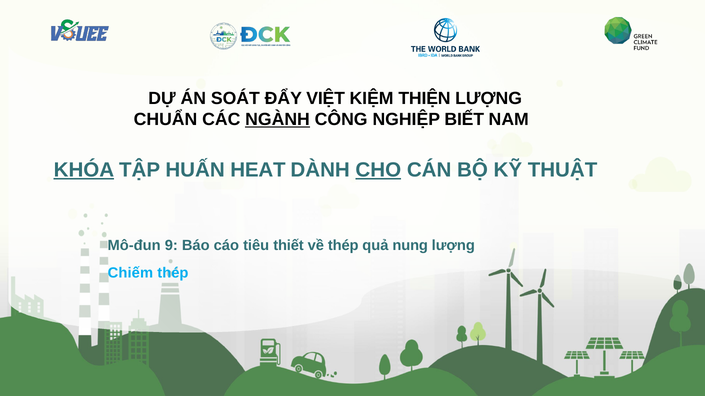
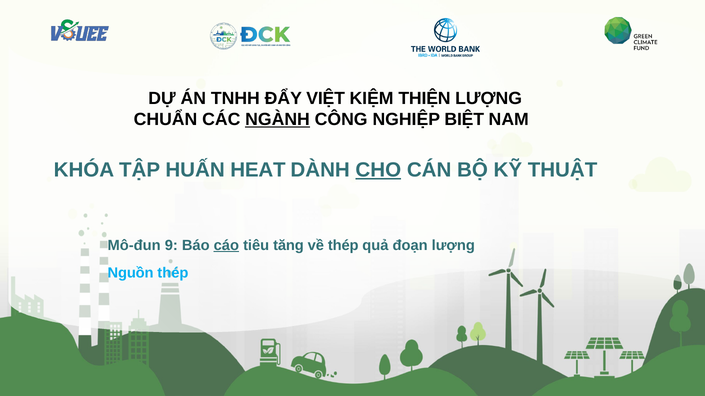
SOÁT: SOÁT -> TNHH
BIẾT: BIẾT -> BIỆT
KHÓA underline: present -> none
cáo underline: none -> present
thiết: thiết -> tăng
nung: nung -> đoạn
Chiếm: Chiếm -> Nguồn
